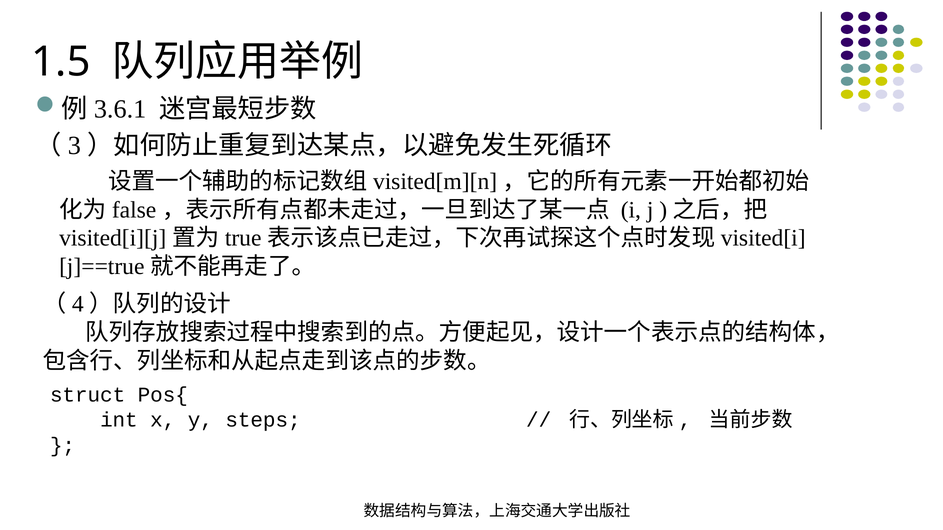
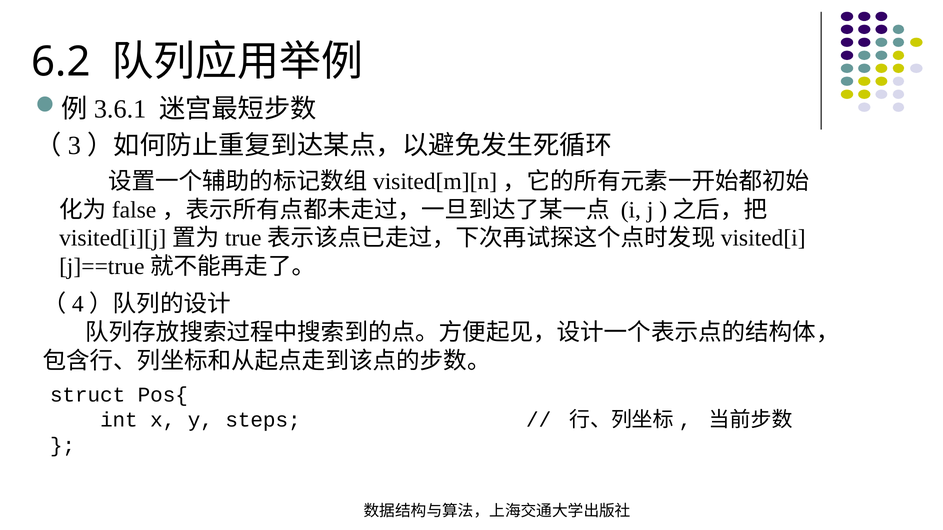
1.5: 1.5 -> 6.2
